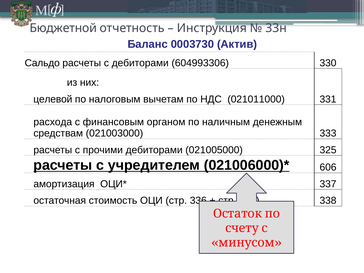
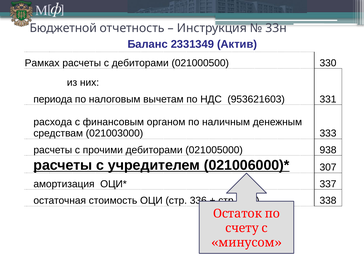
0003730: 0003730 -> 2331349
Сальдо: Сальдо -> Рамках
604993306: 604993306 -> 021000500
целевой: целевой -> периода
021011000: 021011000 -> 953621603
325: 325 -> 938
606: 606 -> 307
